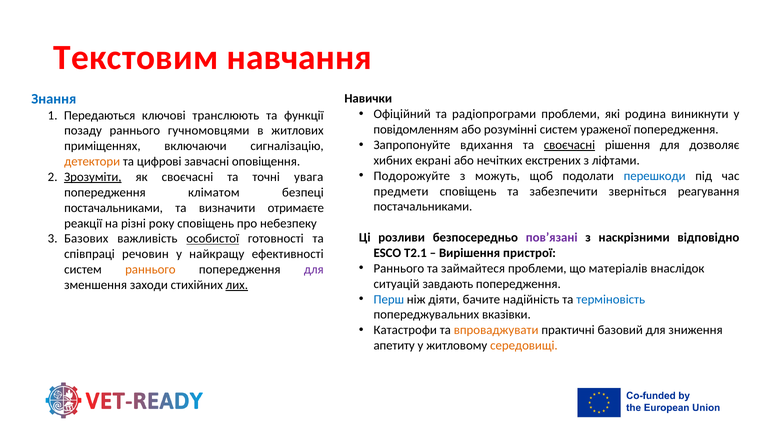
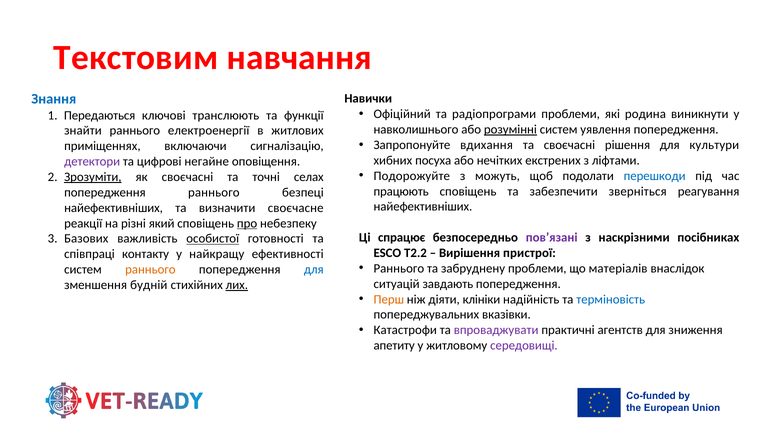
повідомленням: повідомленням -> навколишнього
розумінні underline: none -> present
ураженої: ураженої -> уявлення
позаду: позаду -> знайти
гучномовцями: гучномовцями -> електроенергії
своєчасні at (569, 145) underline: present -> none
дозволяє: дозволяє -> культури
екрані: екрані -> посуха
детектори colour: orange -> purple
завчасні: завчасні -> негайне
увага: увага -> селах
предмети: предмети -> працюють
попередження кліматом: кліматом -> раннього
постачальниками at (423, 207): постачальниками -> найефективніших
постачальниками at (114, 208): постачальниками -> найефективніших
отримаєте: отримаєте -> своєчасне
року: року -> який
про underline: none -> present
розливи: розливи -> спрацює
відповідно: відповідно -> посібниках
T2.1: T2.1 -> T2.2
речовин: речовин -> контакту
займайтеся: займайтеся -> забруднену
для at (314, 269) colour: purple -> blue
заходи: заходи -> будній
Перш colour: blue -> orange
бачите: бачите -> клініки
впроваджувати colour: orange -> purple
базовий: базовий -> агентств
середовищі colour: orange -> purple
